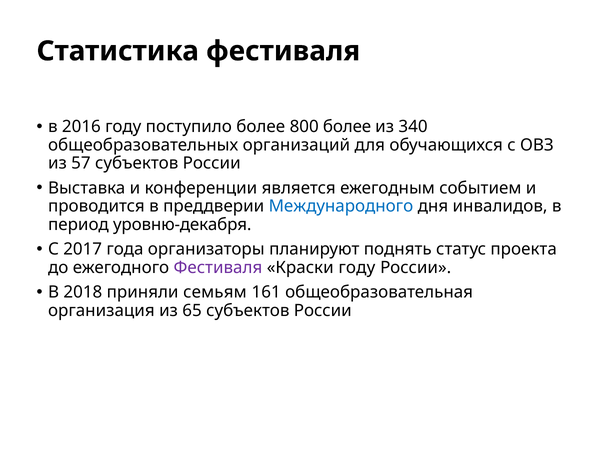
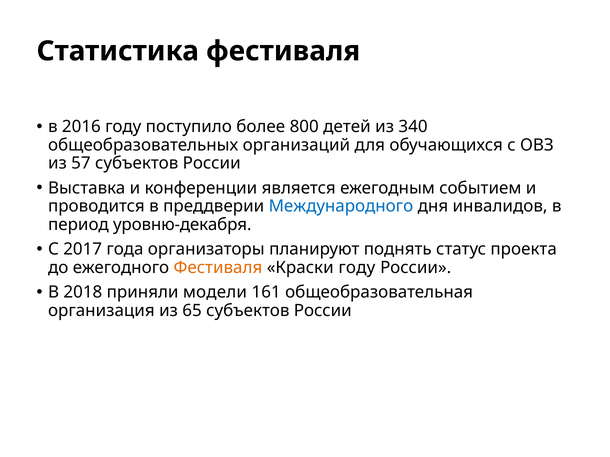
800 более: более -> детей
Фестиваля at (218, 268) colour: purple -> orange
семьям: семьям -> модели
